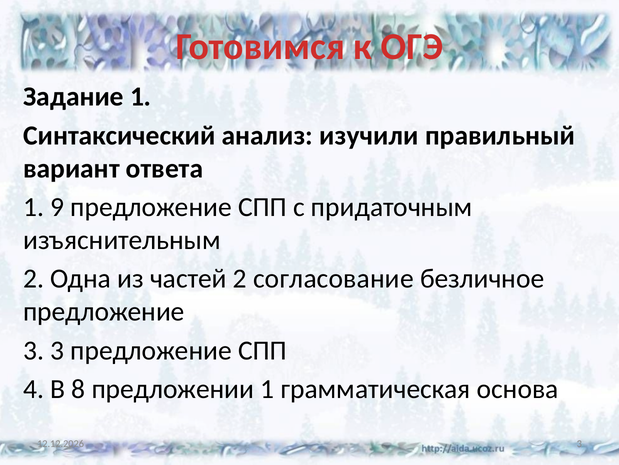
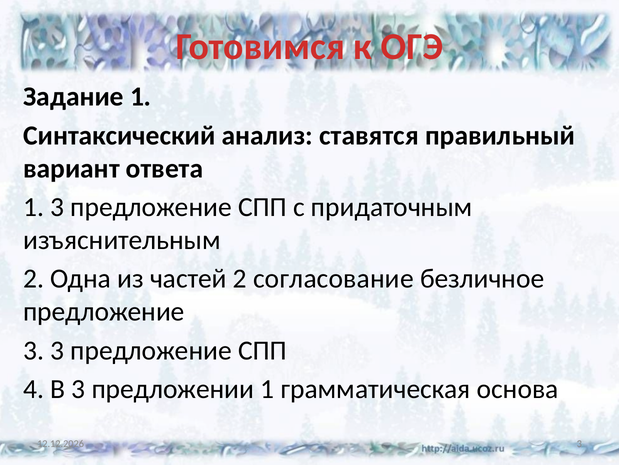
изучили: изучили -> ставятся
1 9: 9 -> 3
В 8: 8 -> 3
